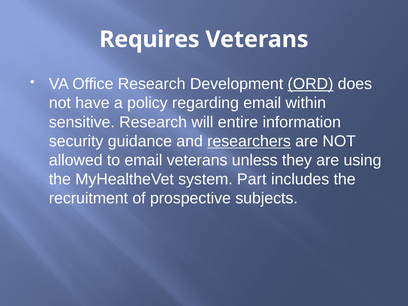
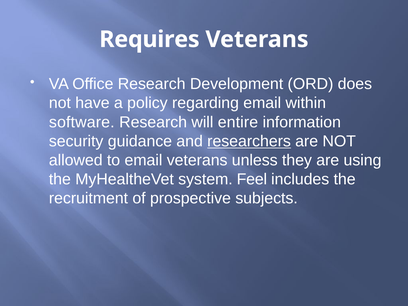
ORD underline: present -> none
sensitive: sensitive -> software
Part: Part -> Feel
